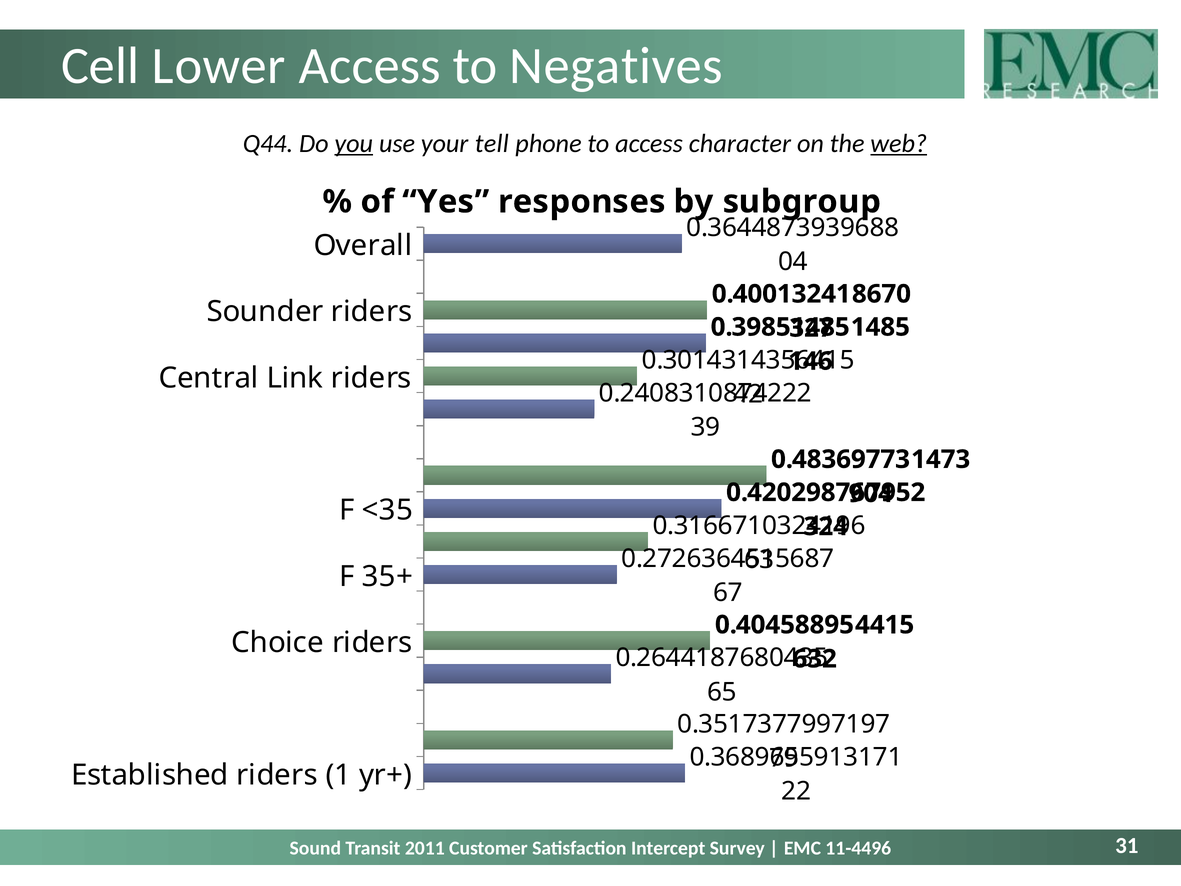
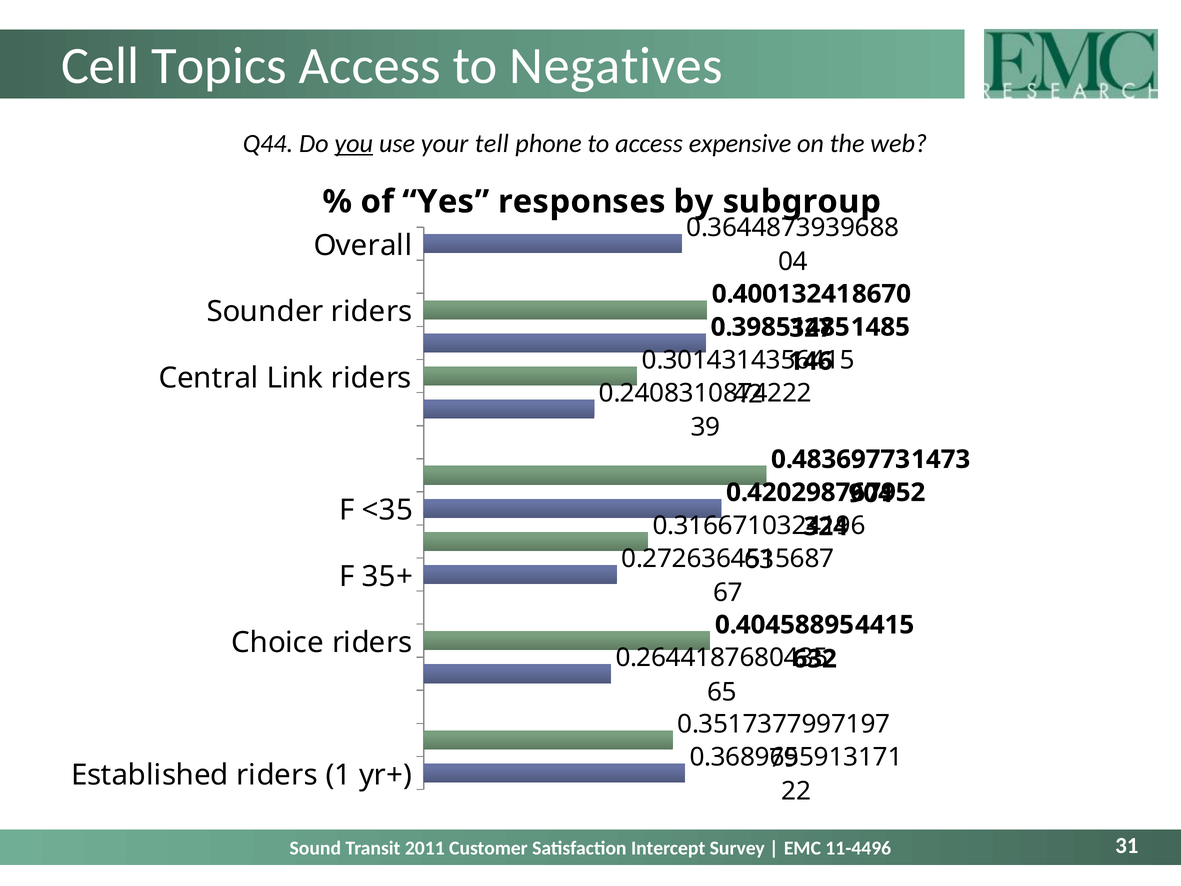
Lower: Lower -> Topics
character: character -> expensive
web underline: present -> none
